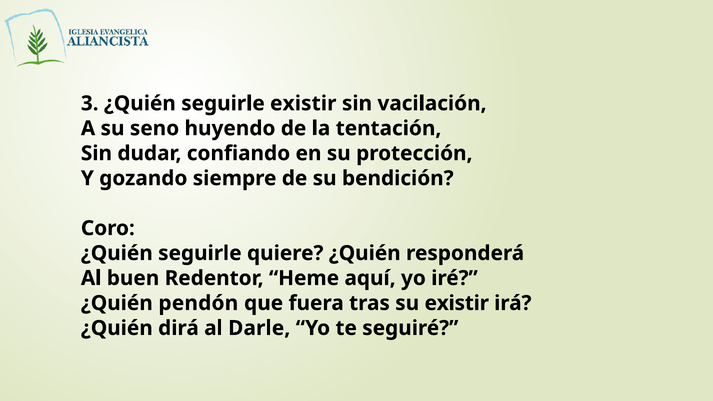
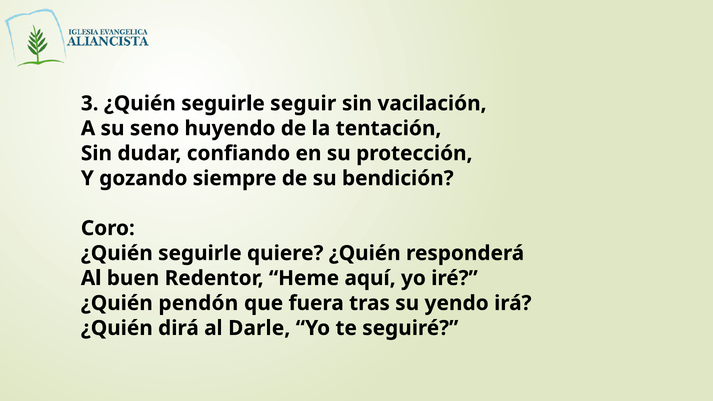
seguirle existir: existir -> seguir
su existir: existir -> yendo
